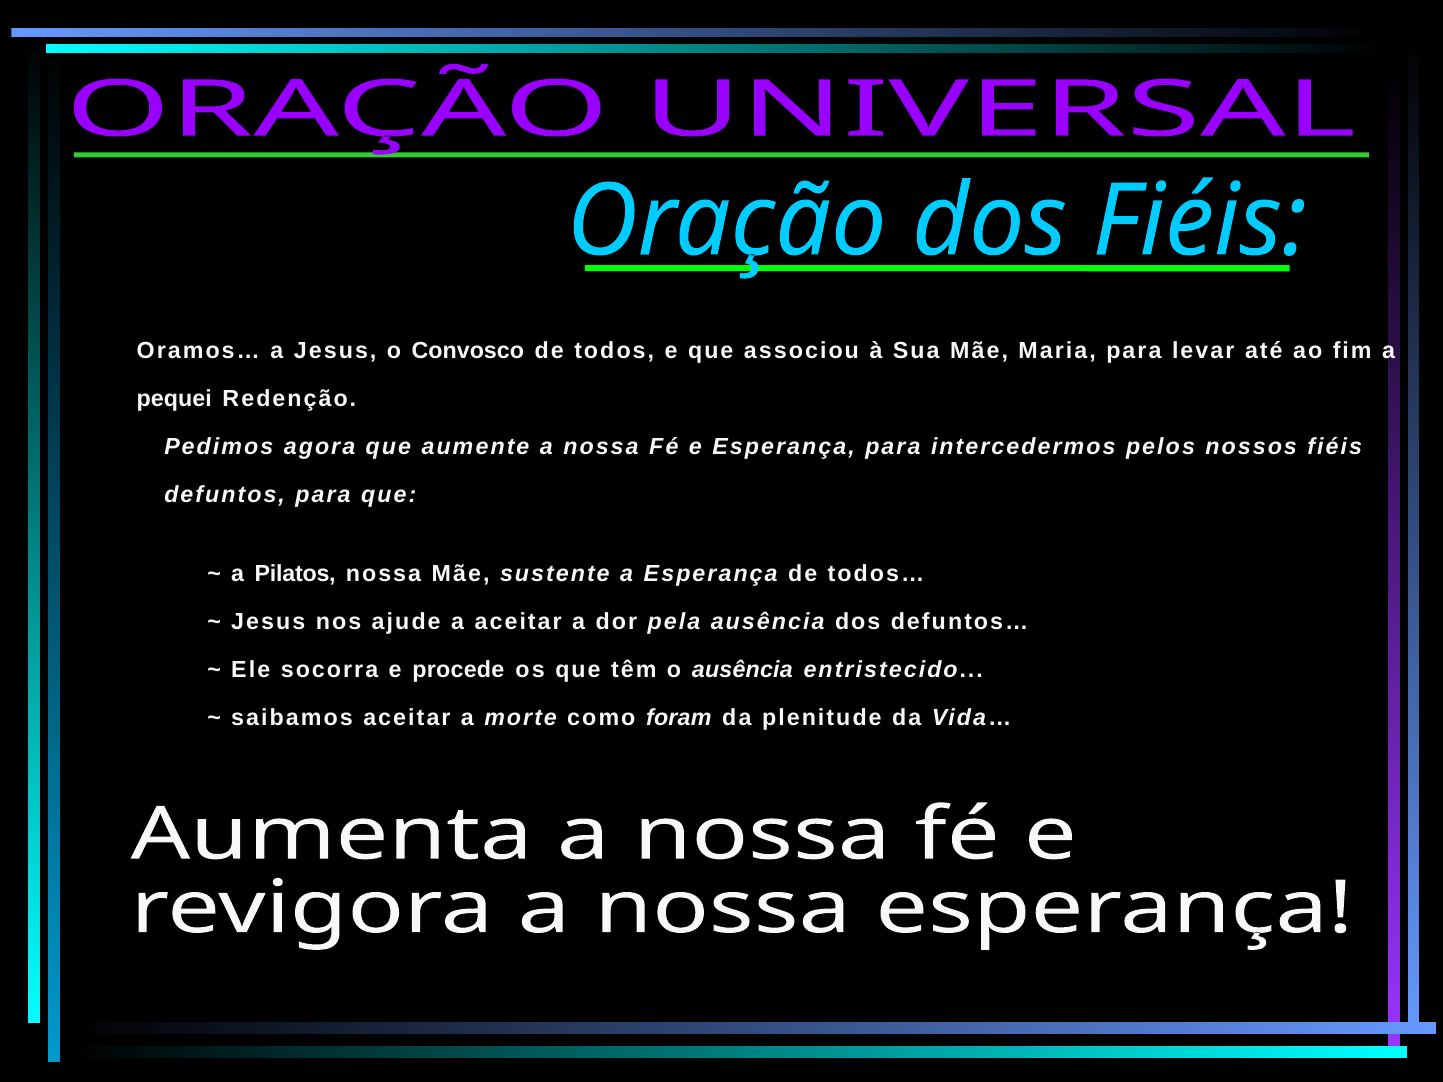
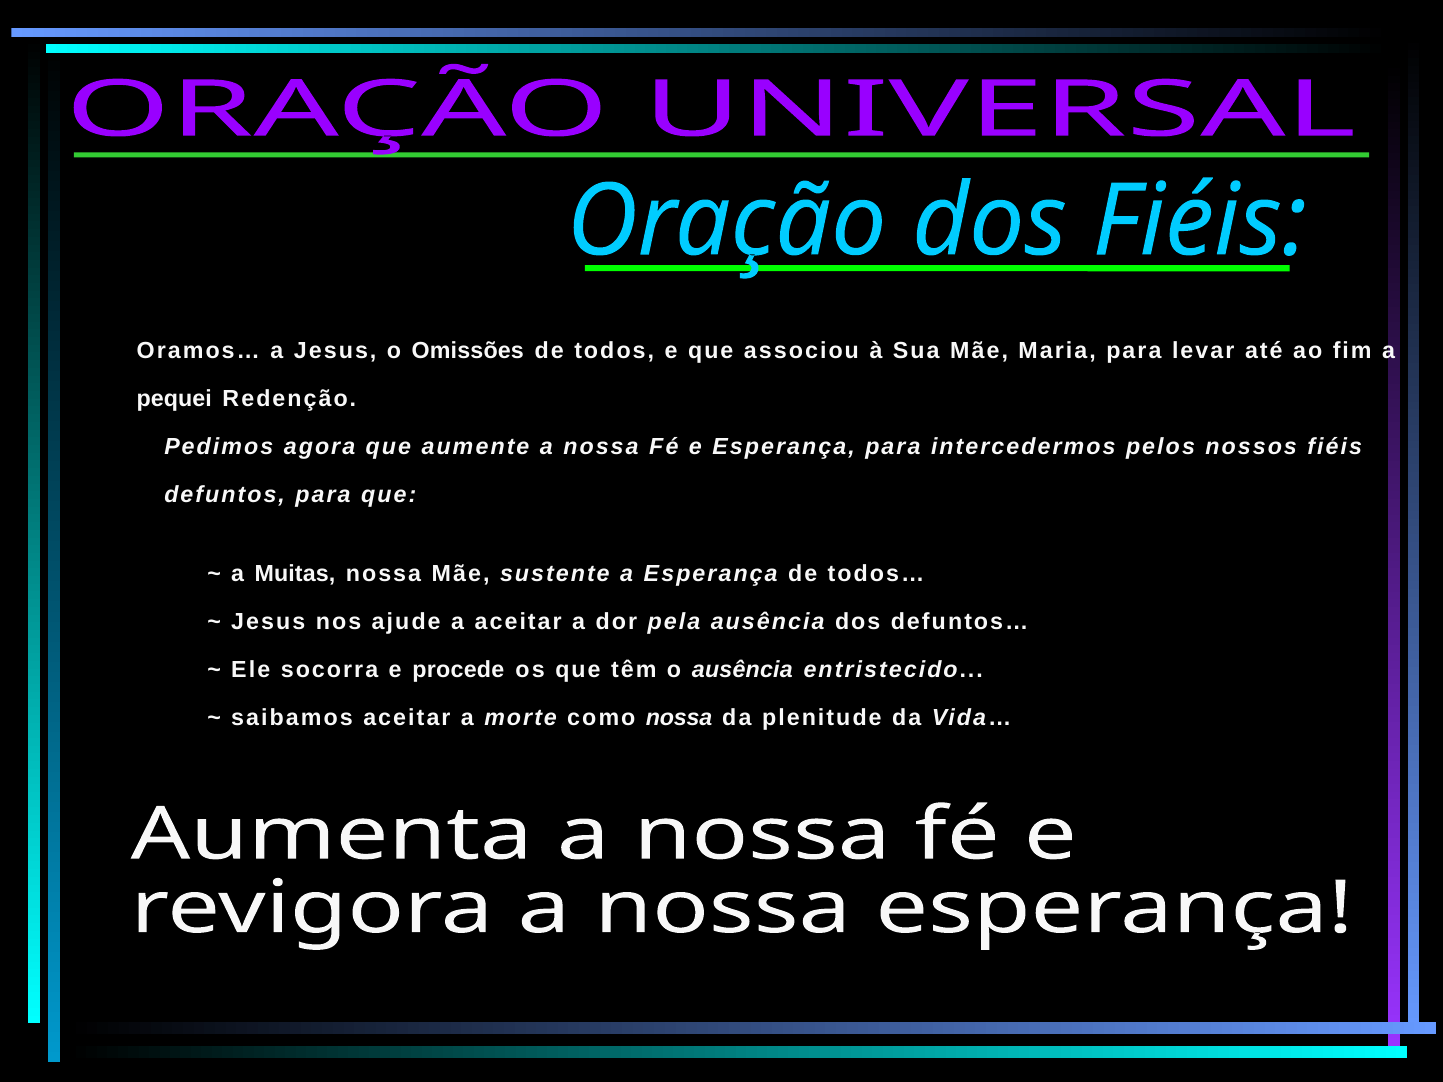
Convosco: Convosco -> Omissões
Pilatos: Pilatos -> Muitas
como foram: foram -> nossa
